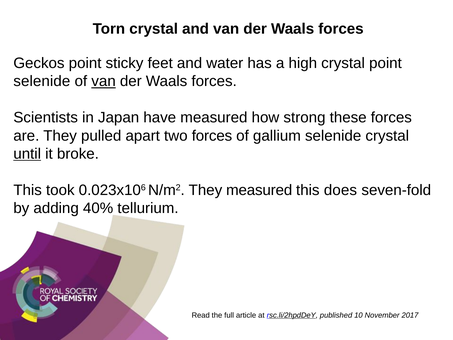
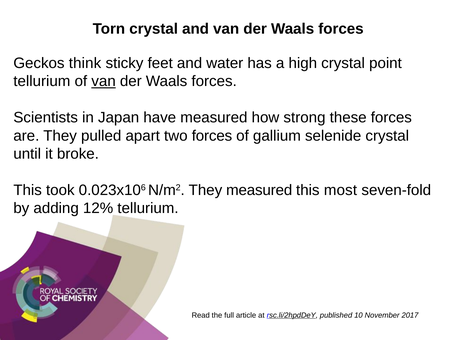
Geckos point: point -> think
selenide at (42, 81): selenide -> tellurium
until underline: present -> none
does: does -> most
40%: 40% -> 12%
